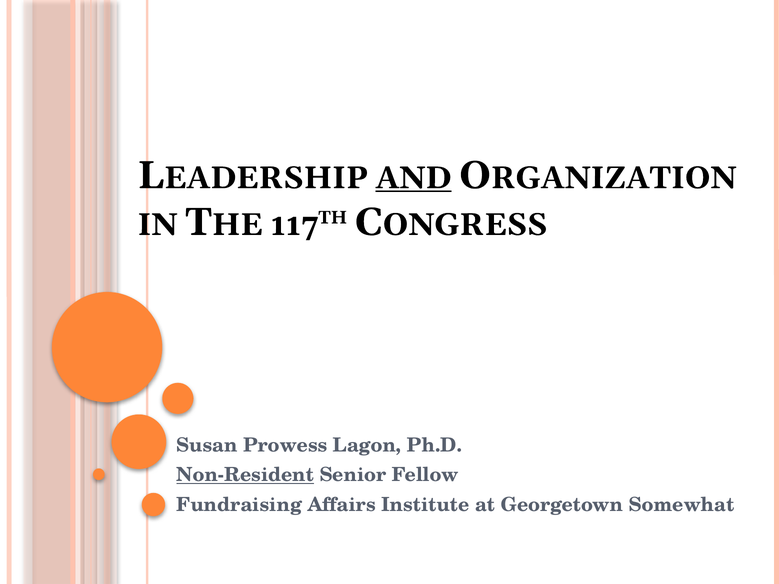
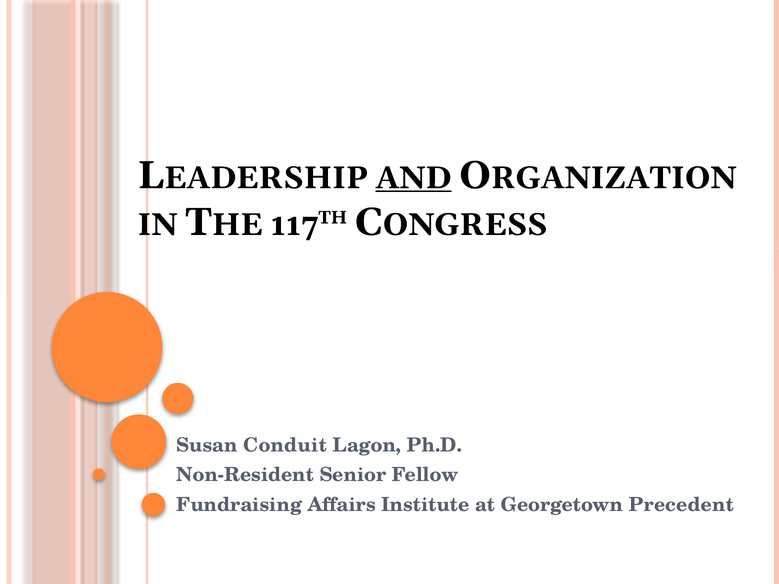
Prowess: Prowess -> Conduit
Non-Resident underline: present -> none
Somewhat: Somewhat -> Precedent
